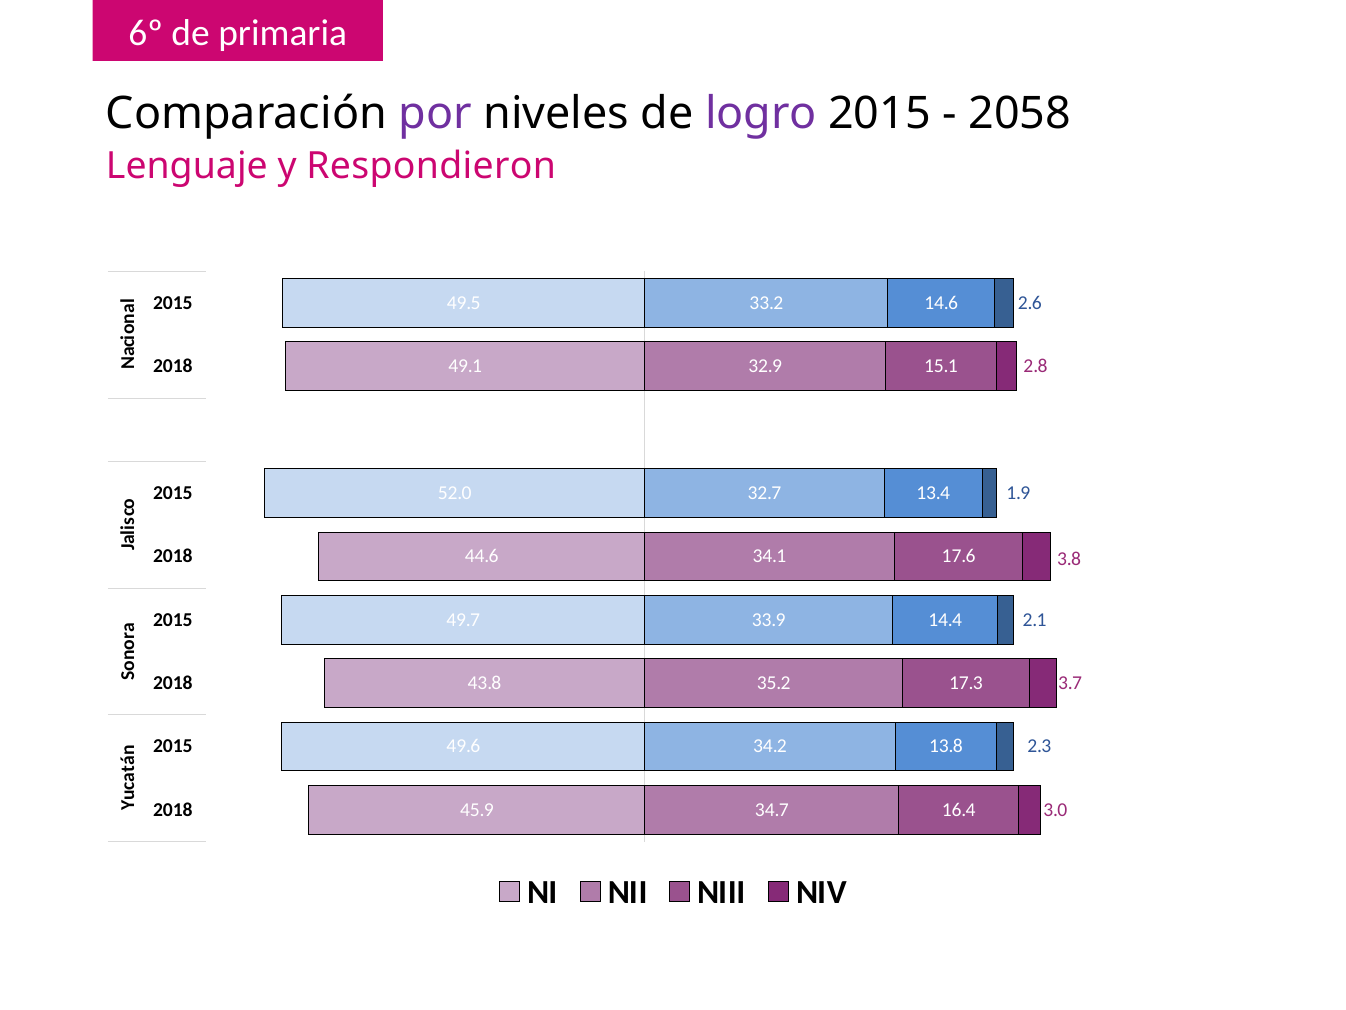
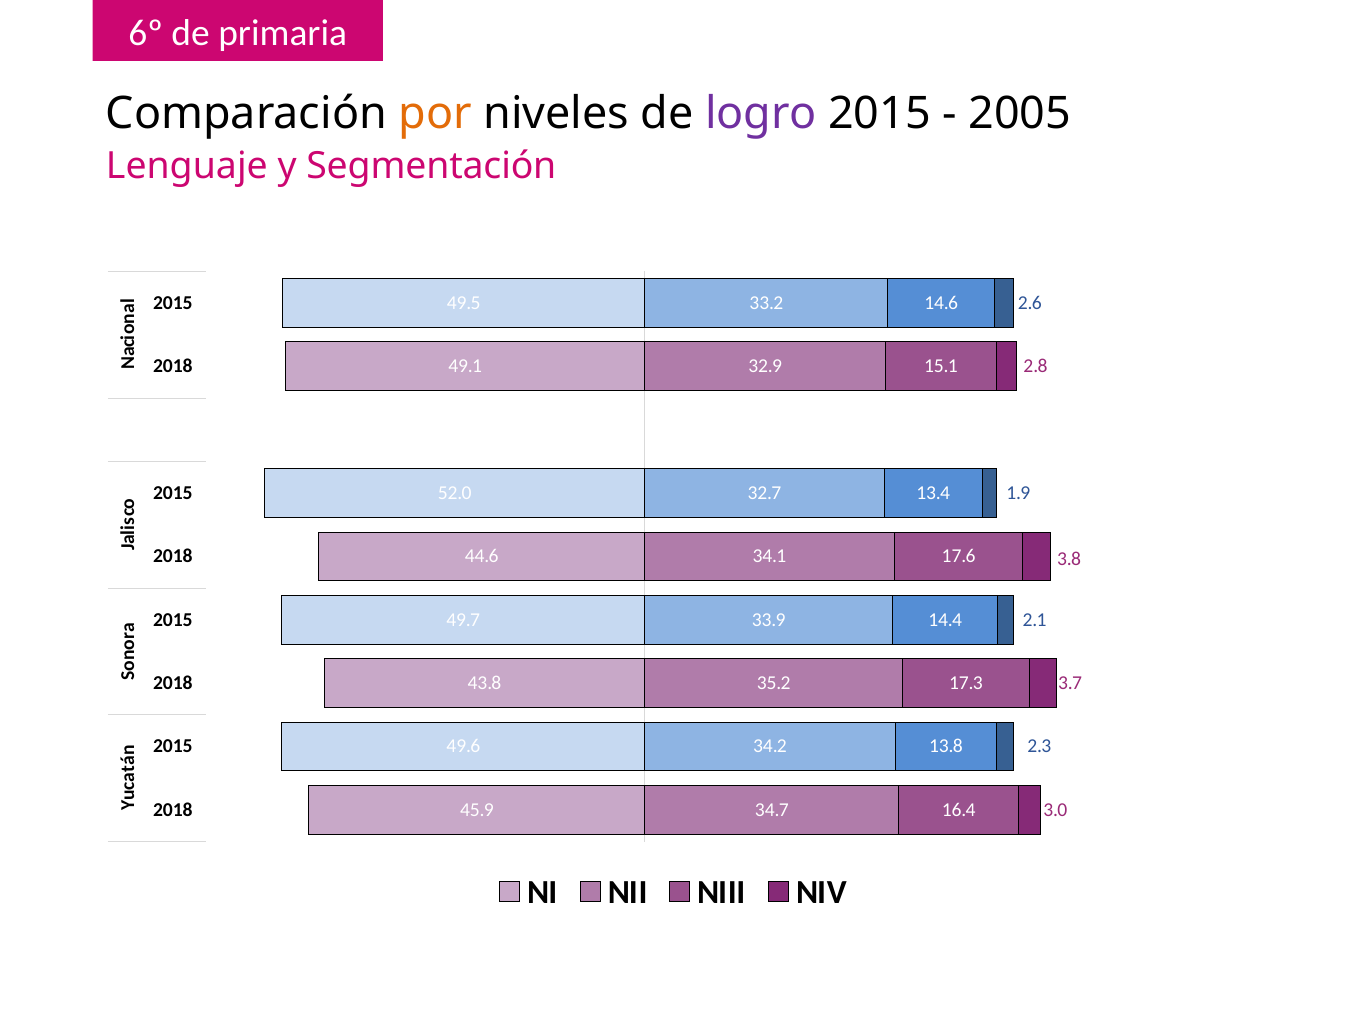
por colour: purple -> orange
2058: 2058 -> 2005
Respondieron: Respondieron -> Segmentación
